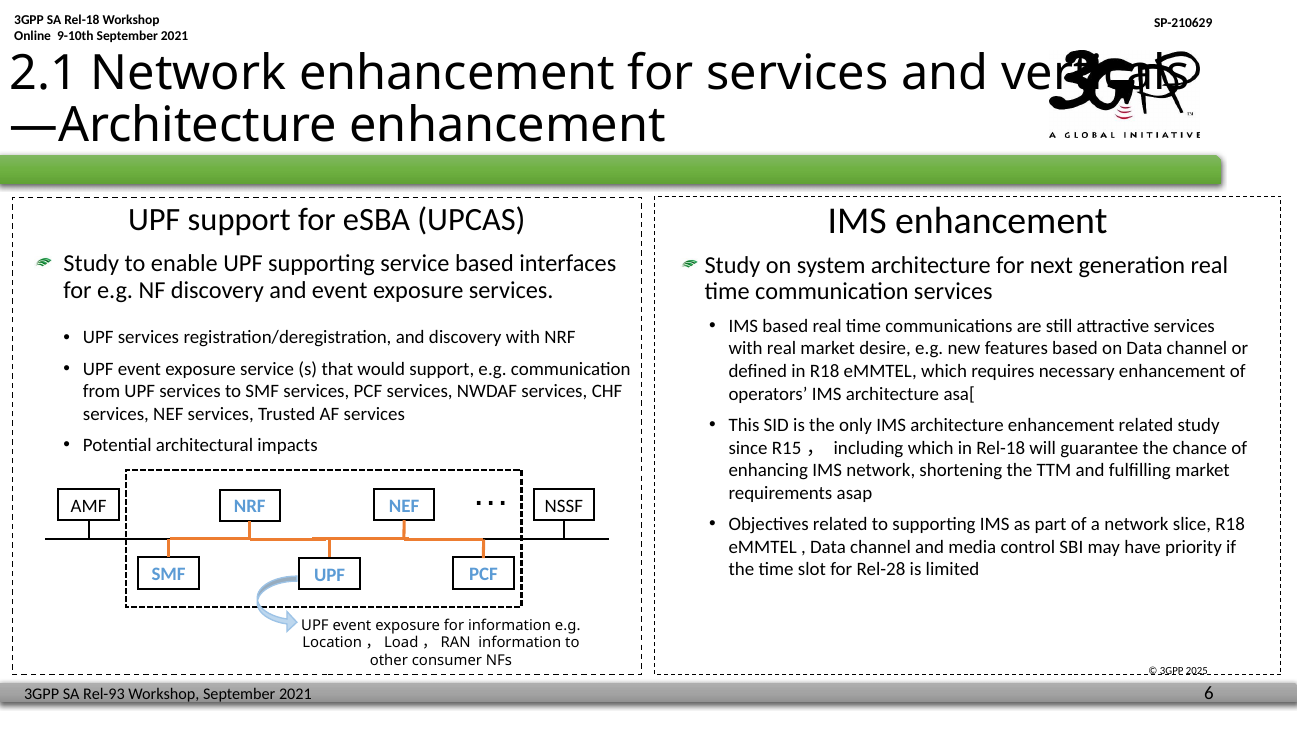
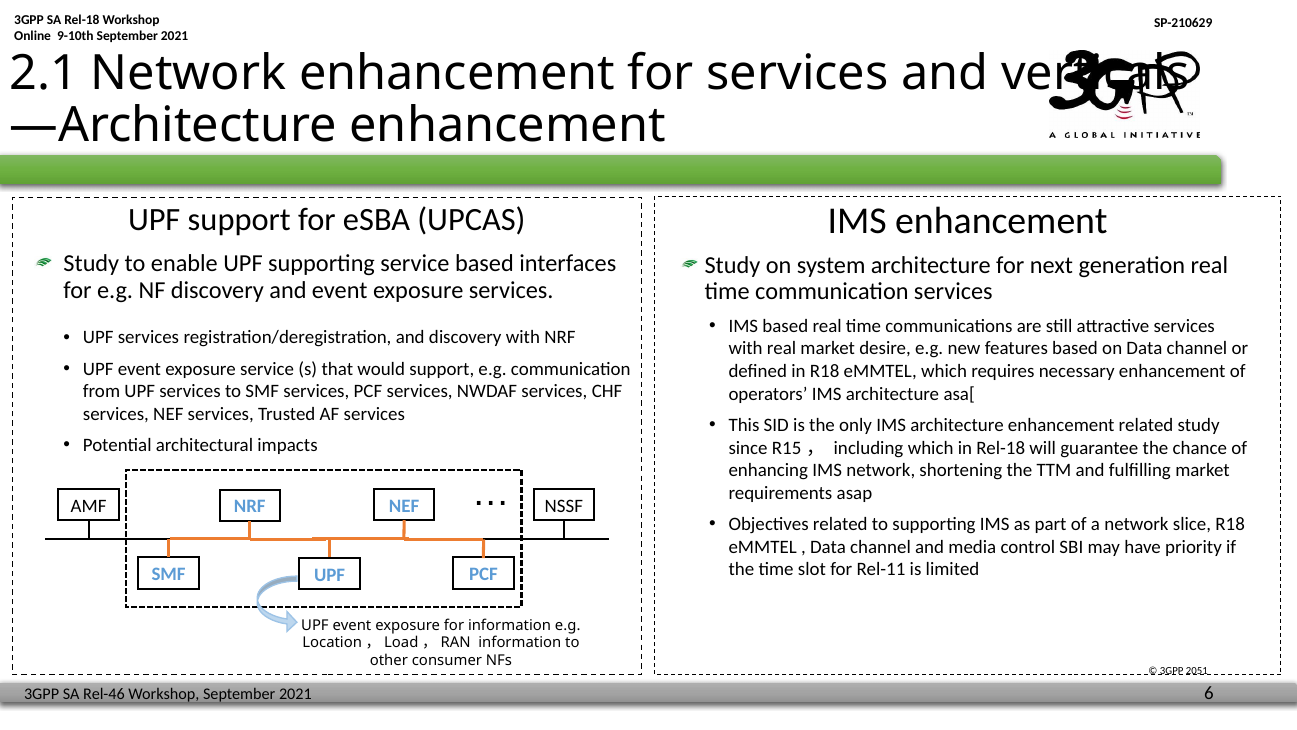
Rel-28: Rel-28 -> Rel-11
2025: 2025 -> 2051
Rel-93: Rel-93 -> Rel-46
